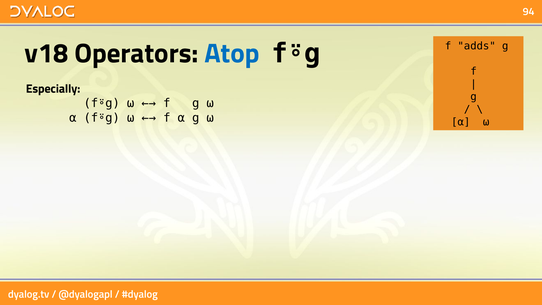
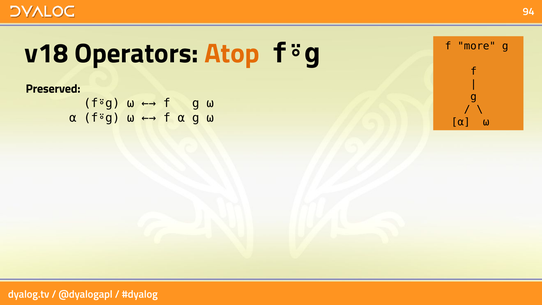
adds: adds -> more
Atop colour: blue -> orange
Especially: Especially -> Preserved
